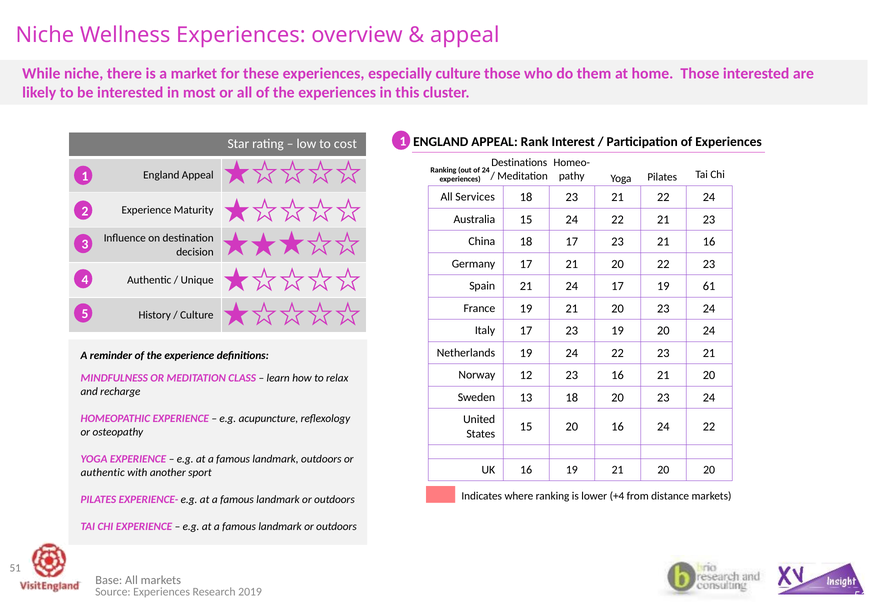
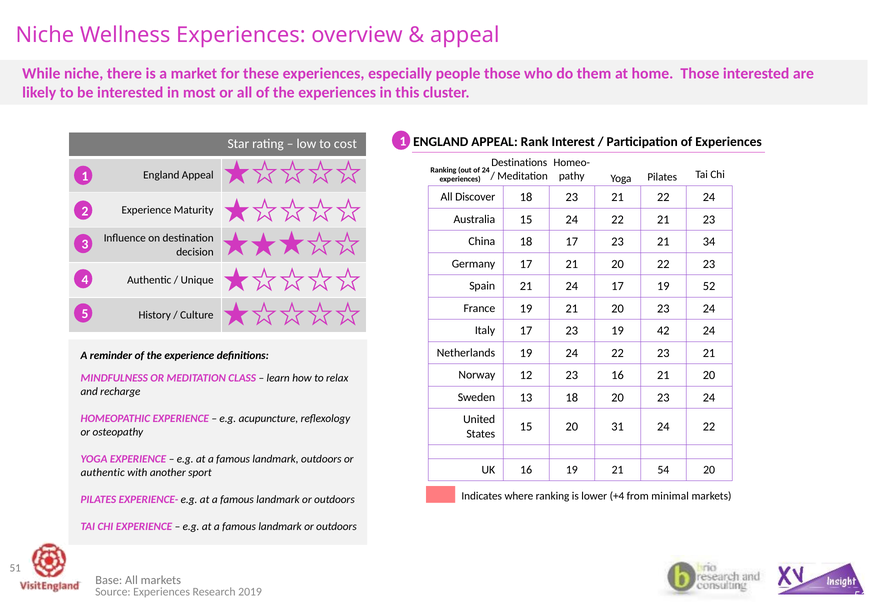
especially culture: culture -> people
Services: Services -> Discover
21 16: 16 -> 34
61: 61 -> 52
19 20: 20 -> 42
20 16: 16 -> 31
16 19 21 20: 20 -> 54
distance: distance -> minimal
